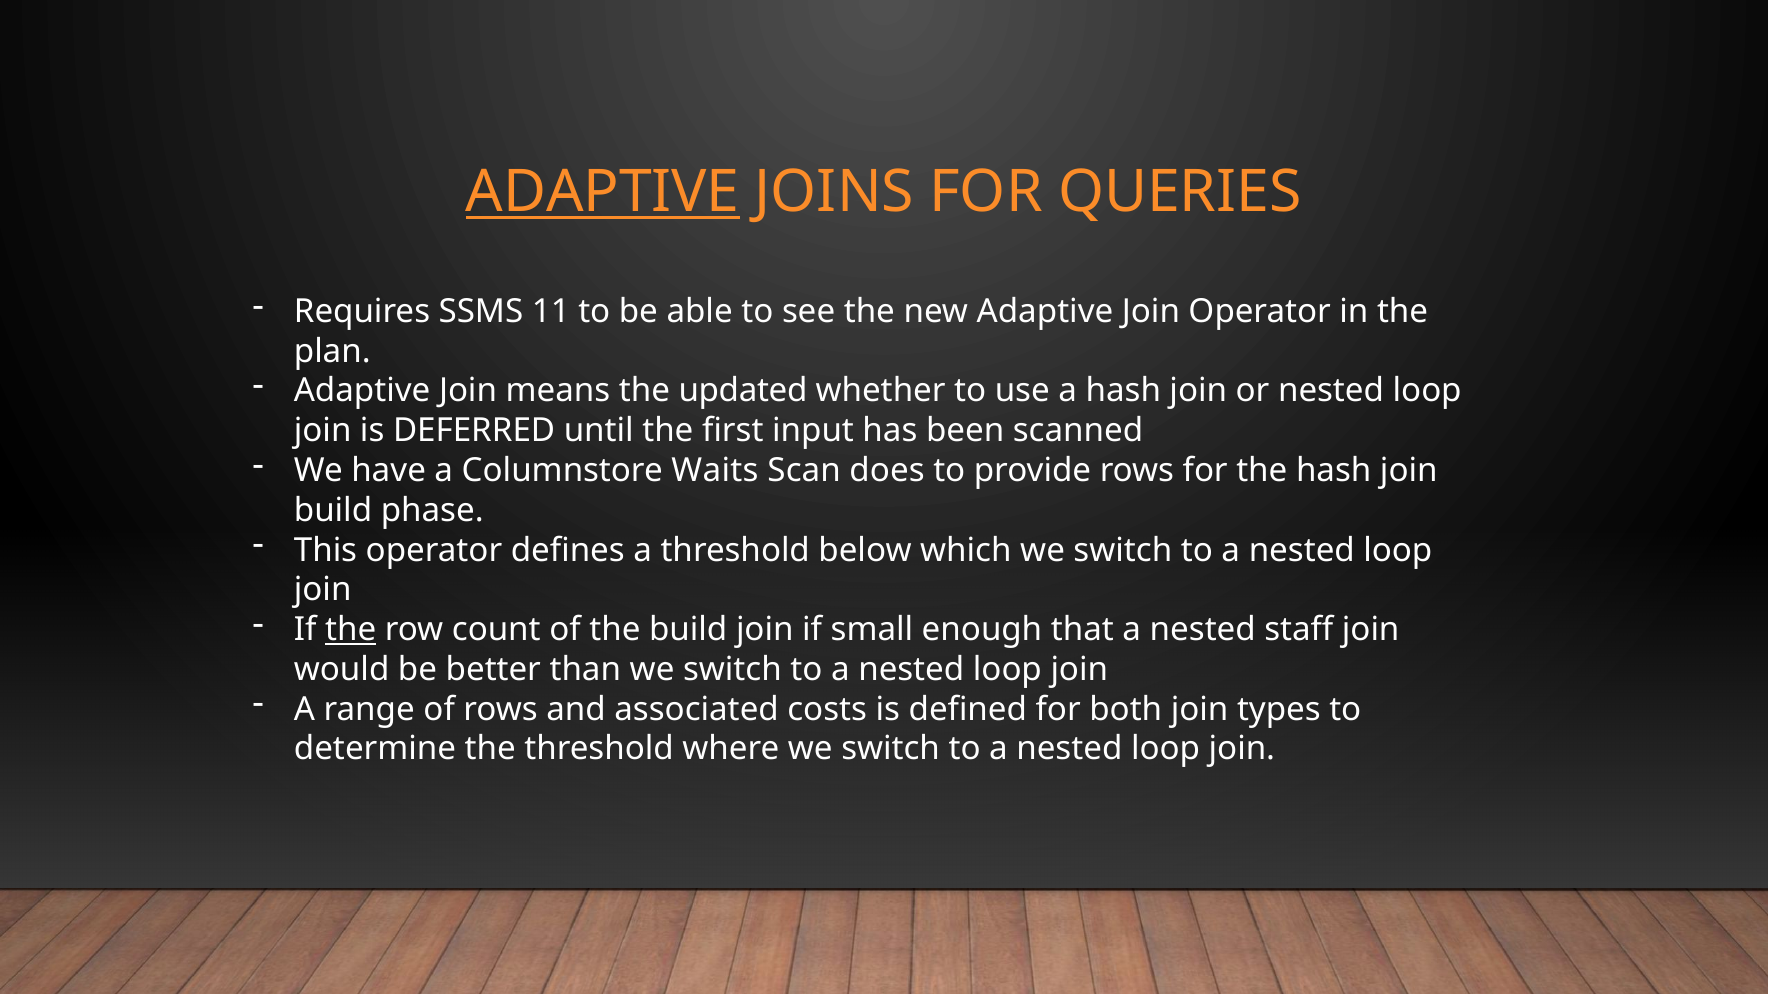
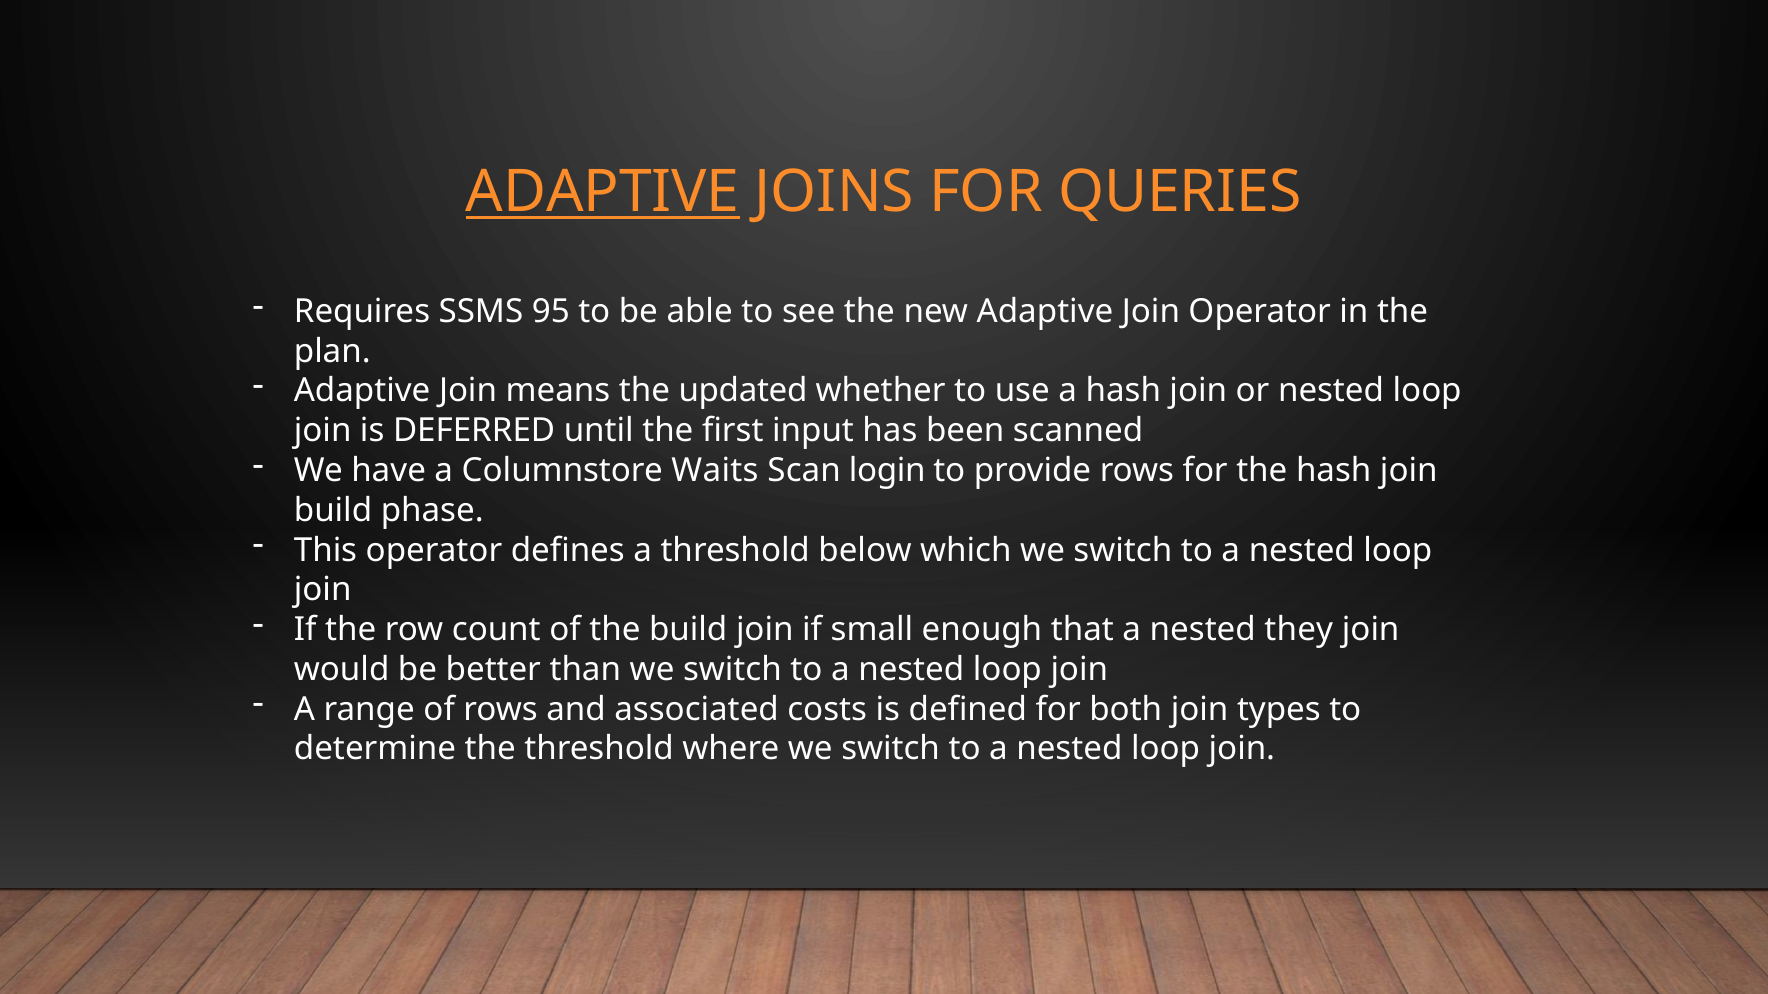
11: 11 -> 95
does: does -> login
the at (351, 630) underline: present -> none
staff: staff -> they
